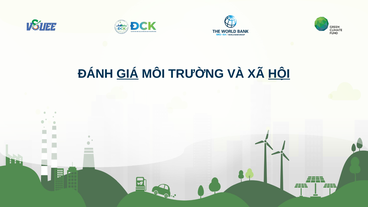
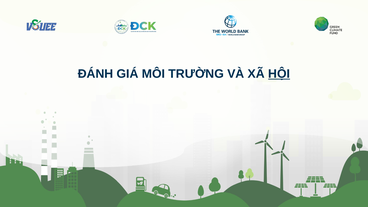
GIÁ underline: present -> none
